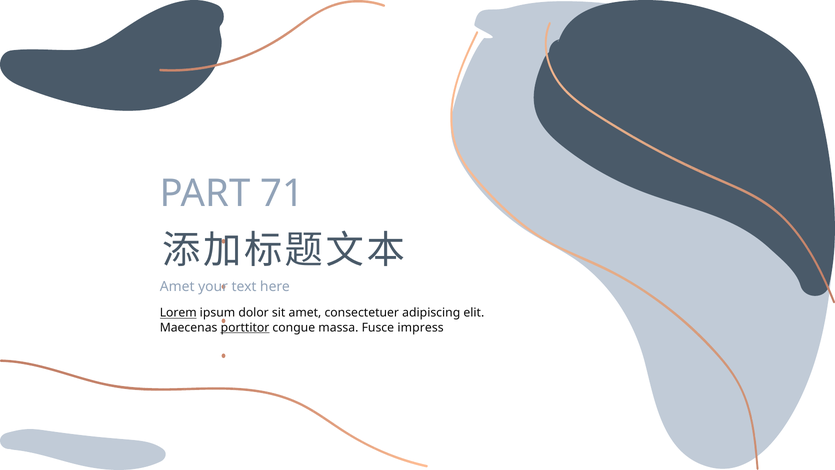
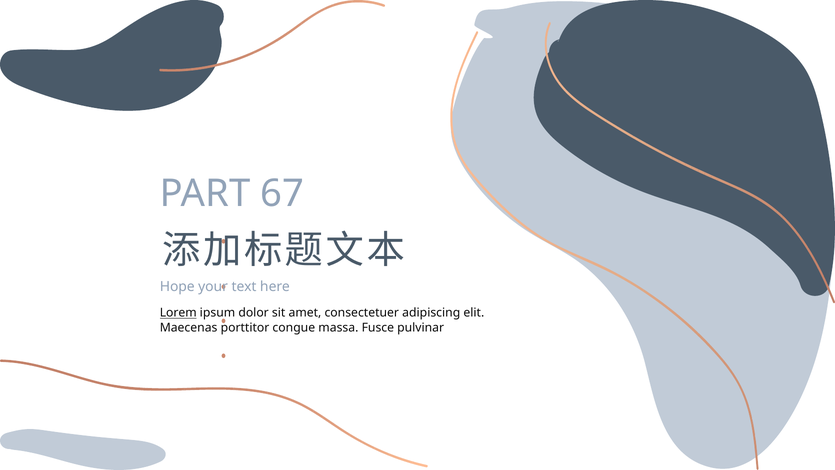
71: 71 -> 67
Amet at (177, 286): Amet -> Hope
porttitor underline: present -> none
impress: impress -> pulvinar
